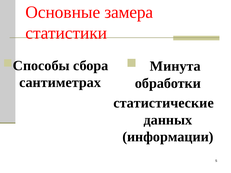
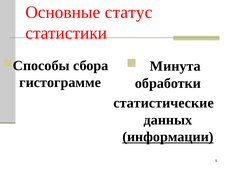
замера: замера -> статус
сантиметрах: сантиметрах -> гистограмме
информации underline: none -> present
